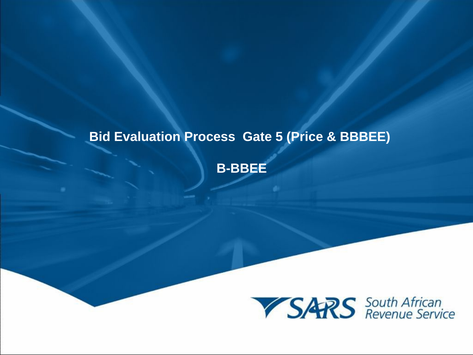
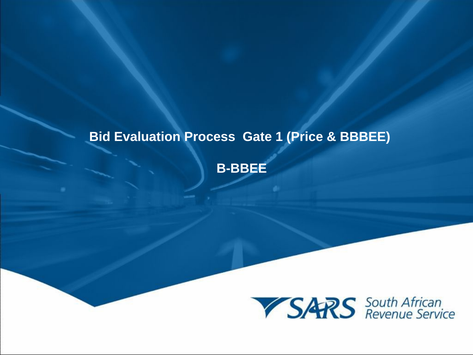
5: 5 -> 1
